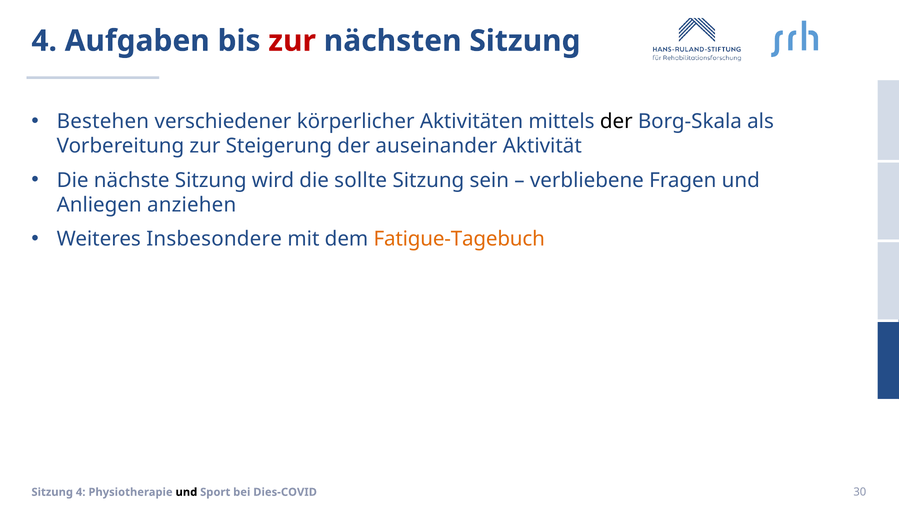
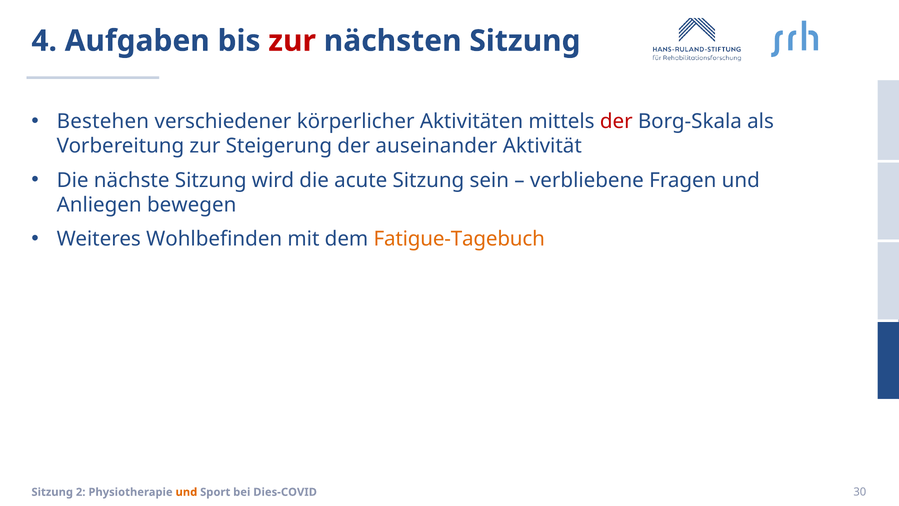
der at (616, 121) colour: black -> red
sollte: sollte -> acute
anziehen: anziehen -> bewegen
Insbesondere: Insbesondere -> Wohlbefinden
Sitzung 4: 4 -> 2
und at (186, 492) colour: black -> orange
